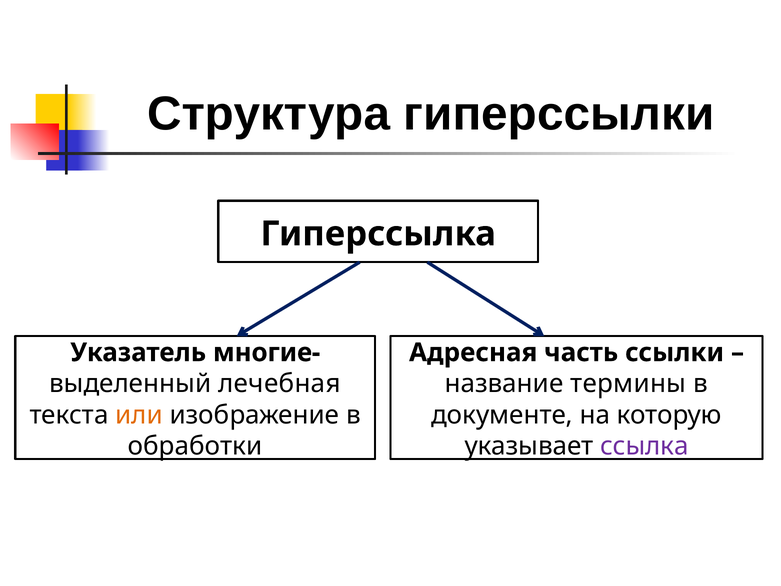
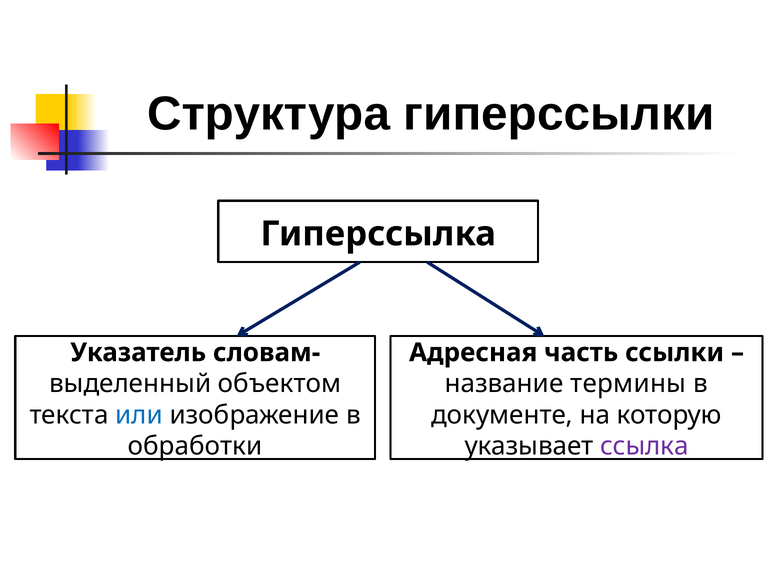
многие-: многие- -> словам-
лечебная: лечебная -> объектом
или colour: orange -> blue
